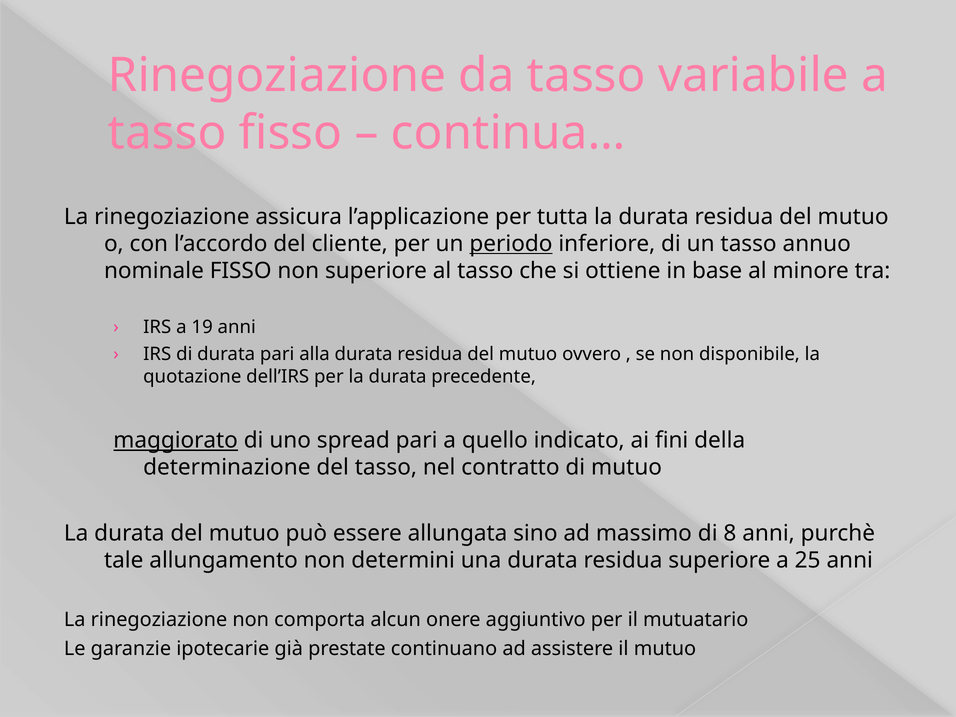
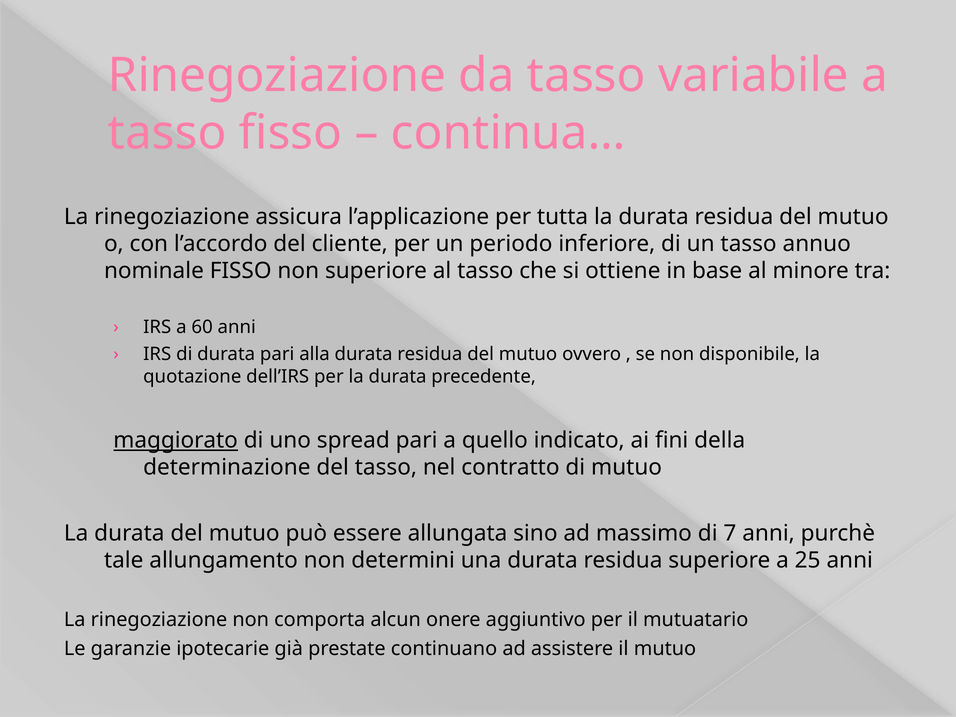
periodo underline: present -> none
19: 19 -> 60
8: 8 -> 7
